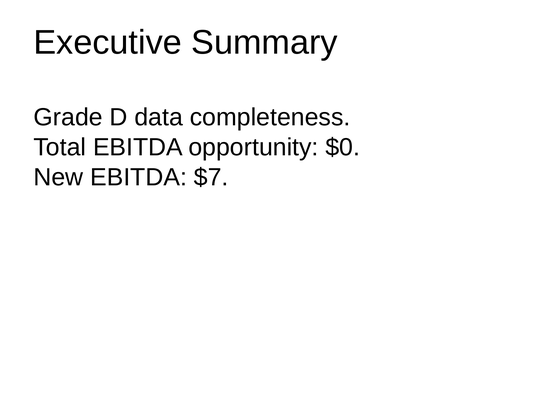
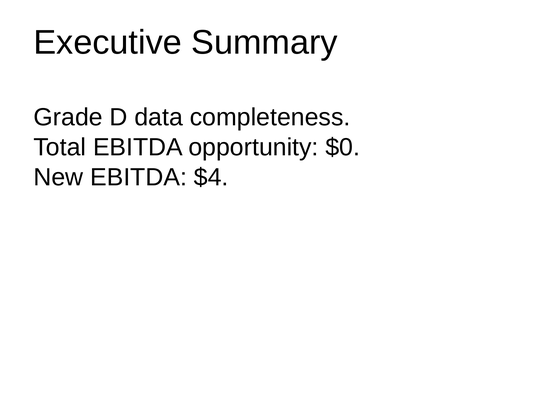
$7: $7 -> $4
